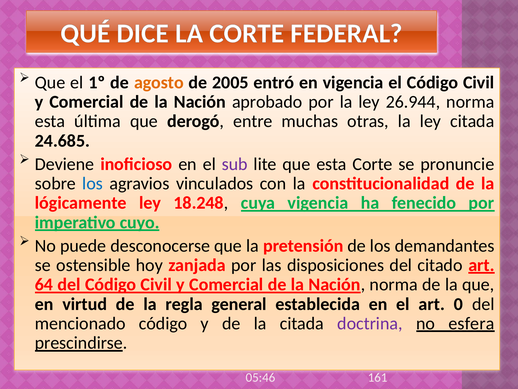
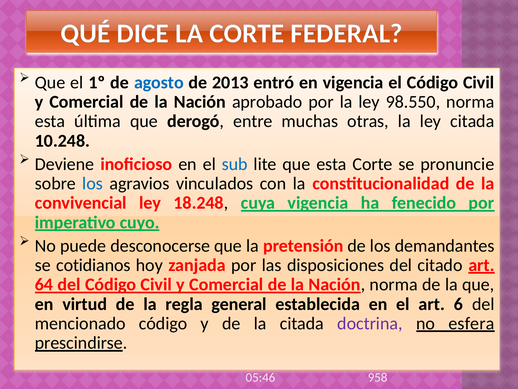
agosto colour: orange -> blue
2005: 2005 -> 2013
26.944: 26.944 -> 98.550
24.685: 24.685 -> 10.248
sub colour: purple -> blue
lógicamente: lógicamente -> convivencial
ostensible: ostensible -> cotidianos
0: 0 -> 6
161: 161 -> 958
